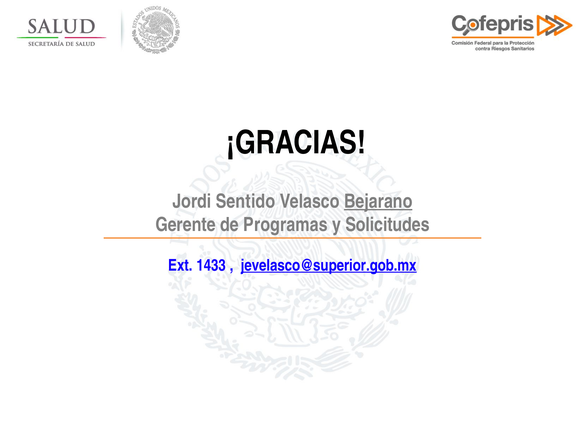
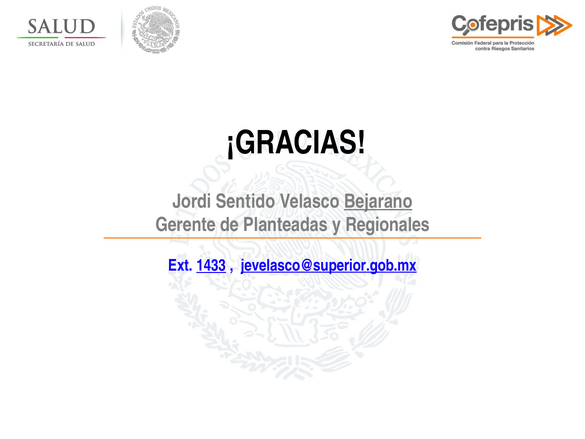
Programas: Programas -> Planteadas
Solicitudes: Solicitudes -> Regionales
1433 underline: none -> present
